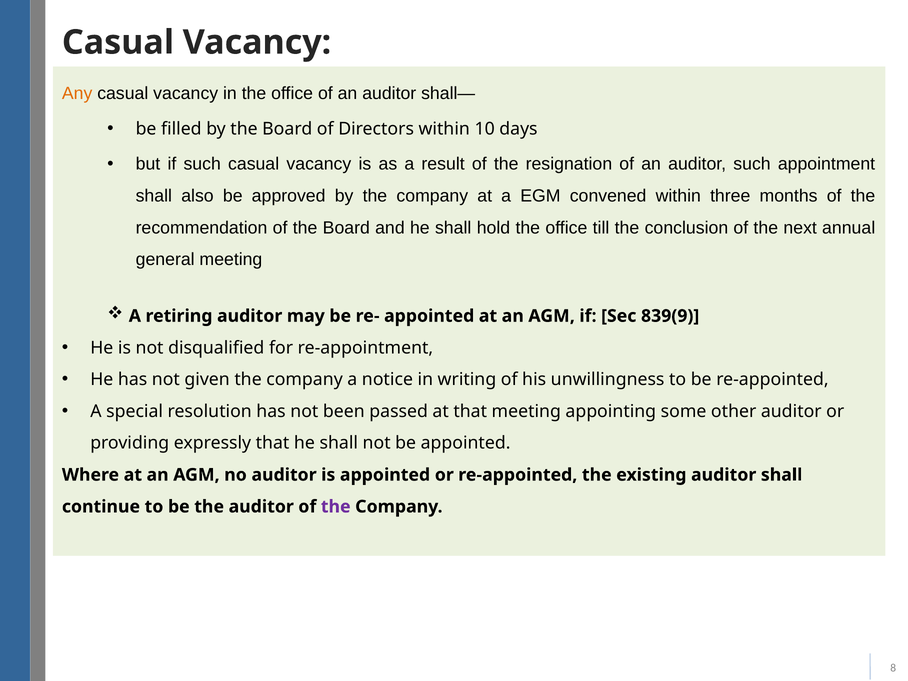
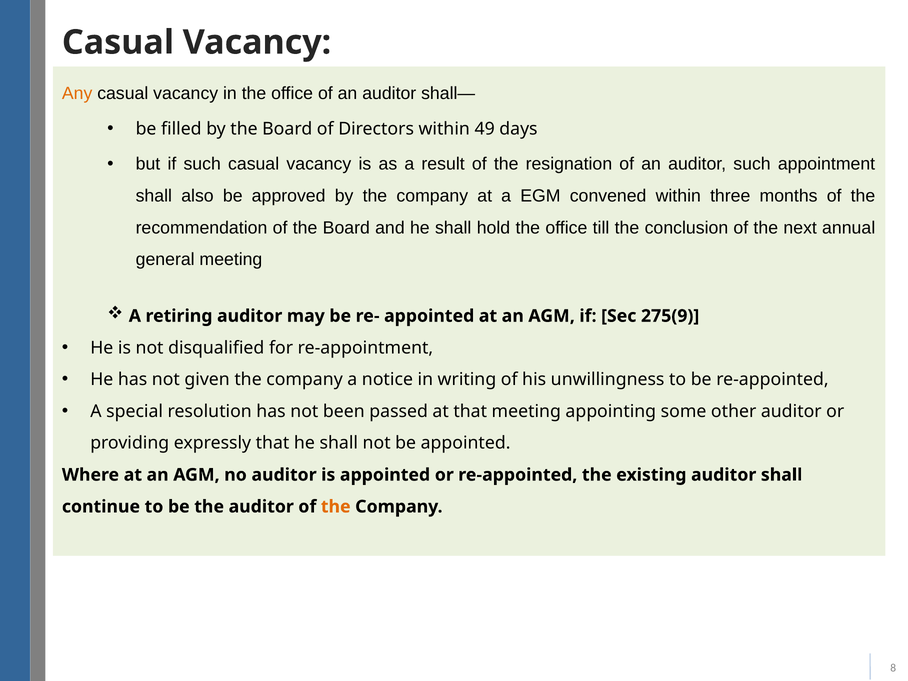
10: 10 -> 49
839(9: 839(9 -> 275(9
the at (336, 507) colour: purple -> orange
